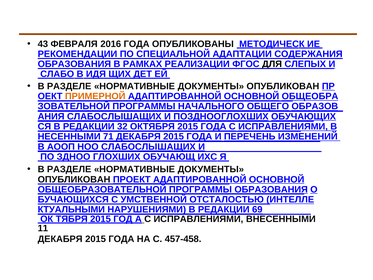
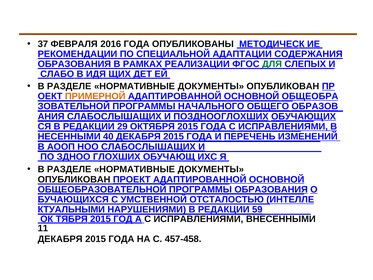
43: 43 -> 37
ДЛЯ colour: black -> green
32: 32 -> 29
71: 71 -> 40
69: 69 -> 59
